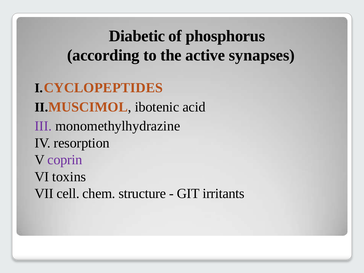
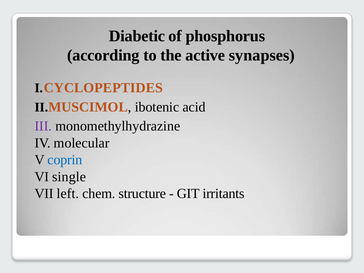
resorption: resorption -> molecular
coprin colour: purple -> blue
toxins: toxins -> single
cell: cell -> left
